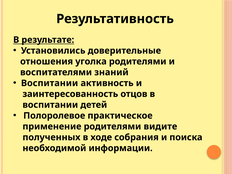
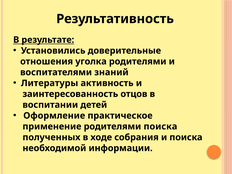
Воспитании at (50, 83): Воспитании -> Литературы
Полоролевое: Полоролевое -> Оформление
родителями видите: видите -> поиска
